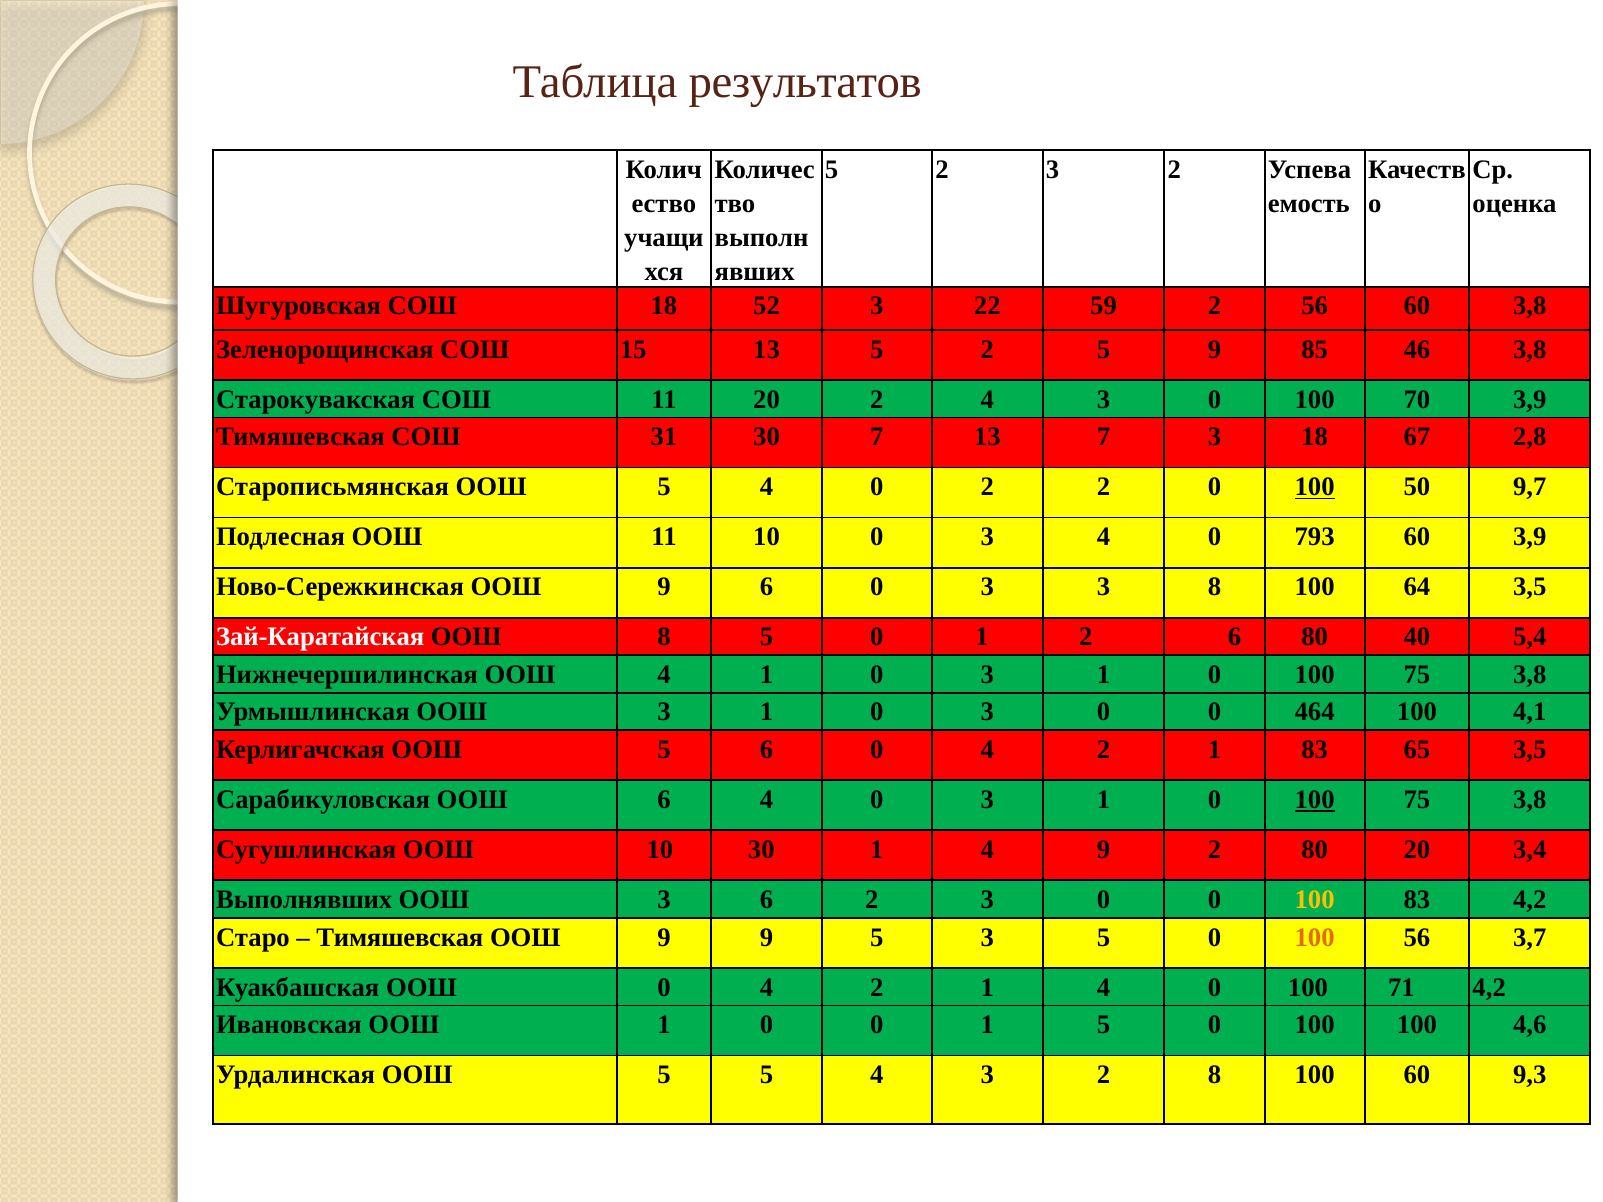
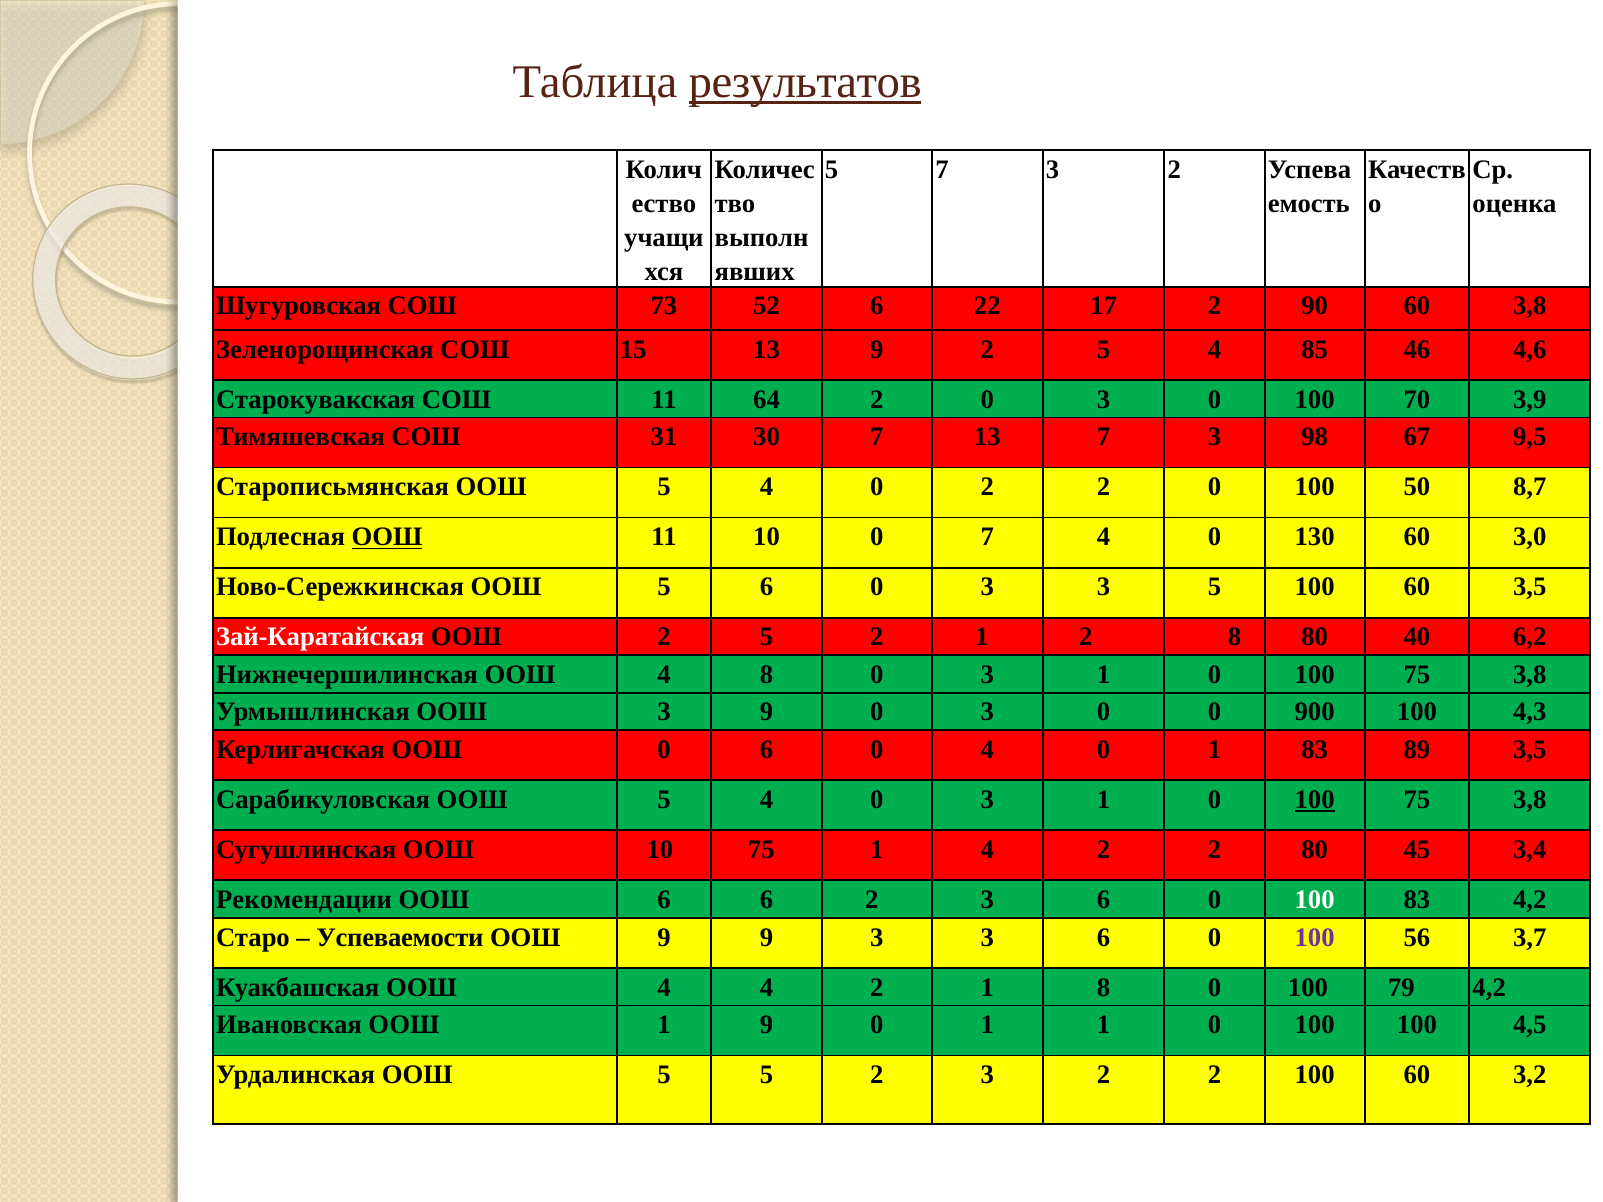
результатов underline: none -> present
2 at (942, 170): 2 -> 7
СОШ 18: 18 -> 73
52 3: 3 -> 6
59: 59 -> 17
2 56: 56 -> 90
13 5: 5 -> 9
2 5 9: 9 -> 4
46 3,8: 3,8 -> 4,6
11 20: 20 -> 64
4 at (987, 399): 4 -> 0
3 18: 18 -> 98
2,8: 2,8 -> 9,5
100 at (1315, 487) underline: present -> none
9,7: 9,7 -> 8,7
ООШ at (387, 537) underline: none -> present
10 0 3: 3 -> 7
793: 793 -> 130
60 3,9: 3,9 -> 3,0
Ново-Сережкинская ООШ 9: 9 -> 5
3 8: 8 -> 5
64 at (1417, 587): 64 -> 60
ООШ 8: 8 -> 2
0 at (877, 637): 0 -> 2
2 6: 6 -> 8
5,4: 5,4 -> 6,2
4 1: 1 -> 8
ООШ 3 1: 1 -> 9
464: 464 -> 900
4,1: 4,1 -> 4,3
Керлигачская ООШ 5: 5 -> 0
6 0 4 2: 2 -> 0
65: 65 -> 89
Сарабикуловская ООШ 6: 6 -> 5
10 30: 30 -> 75
1 4 9: 9 -> 2
80 20: 20 -> 45
Выполнявших: Выполнявших -> Рекомендации
3 at (664, 900): 3 -> 6
2 3 0: 0 -> 6
100 at (1315, 900) colour: yellow -> white
Тимяшевская at (400, 937): Тимяшевская -> Успеваемости
9 5: 5 -> 3
5 at (1104, 937): 5 -> 6
100 at (1315, 937) colour: orange -> purple
Куакбашская ООШ 0: 0 -> 4
2 1 4: 4 -> 8
71: 71 -> 79
ООШ 1 0: 0 -> 9
1 5: 5 -> 1
4,6: 4,6 -> 4,5
5 5 4: 4 -> 2
3 2 8: 8 -> 2
9,3: 9,3 -> 3,2
